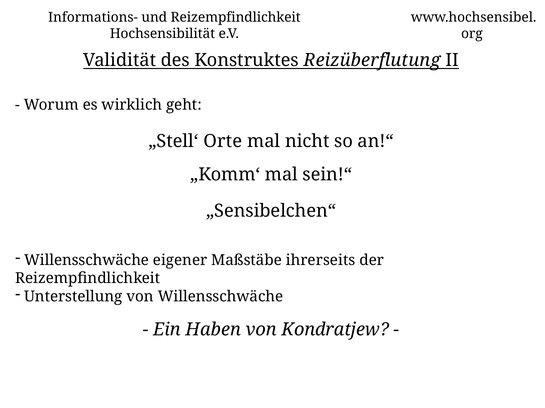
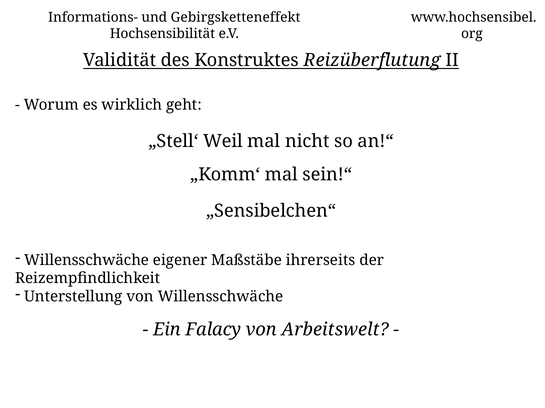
und Reizempfindlichkeit: Reizempfindlichkeit -> Gebirgsketteneffekt
Orte: Orte -> Weil
Haben: Haben -> Falacy
Kondratjew: Kondratjew -> Arbeitswelt
